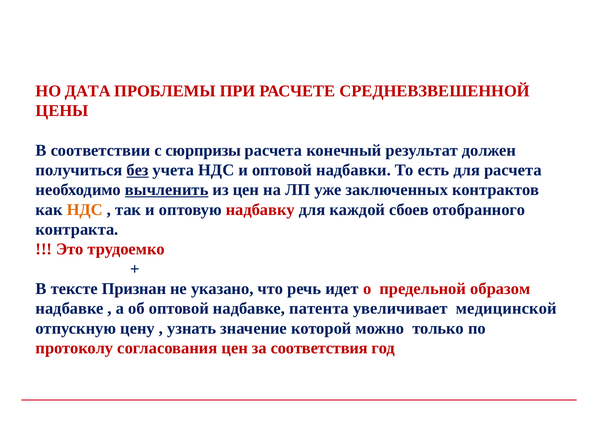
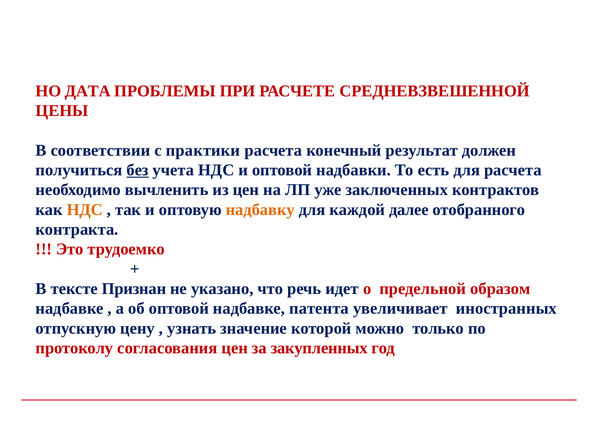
сюрпризы: сюрпризы -> практики
вычленить underline: present -> none
надбавку colour: red -> orange
сбоев: сбоев -> далее
медицинской: медицинской -> иностранных
соответствия: соответствия -> закупленных
